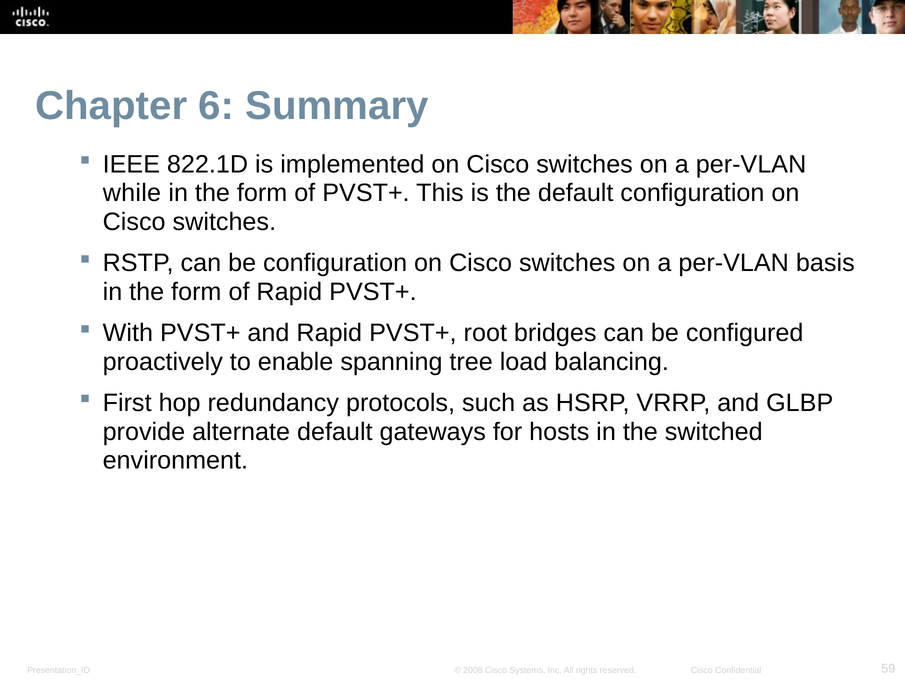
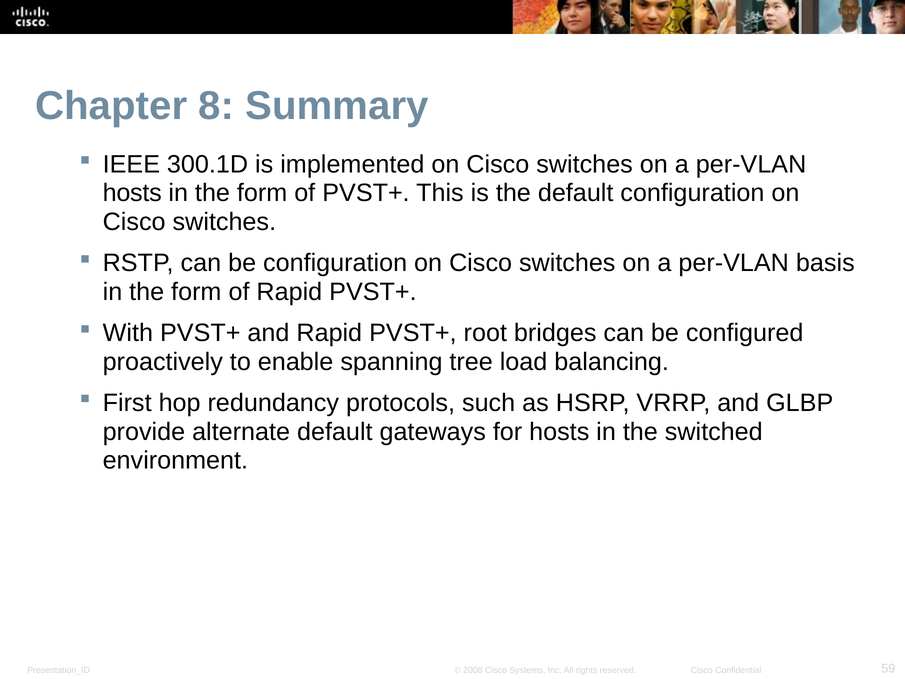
6: 6 -> 8
822.1D: 822.1D -> 300.1D
while at (132, 193): while -> hosts
